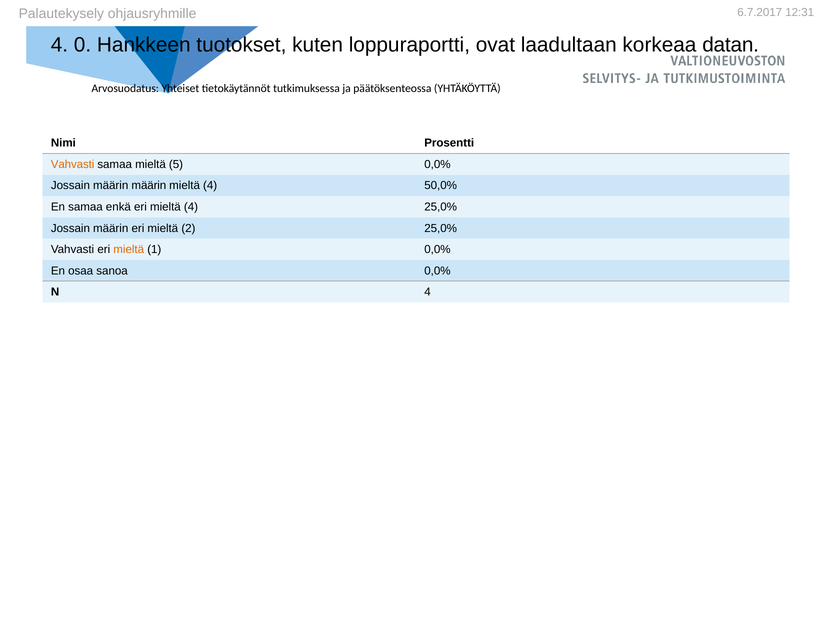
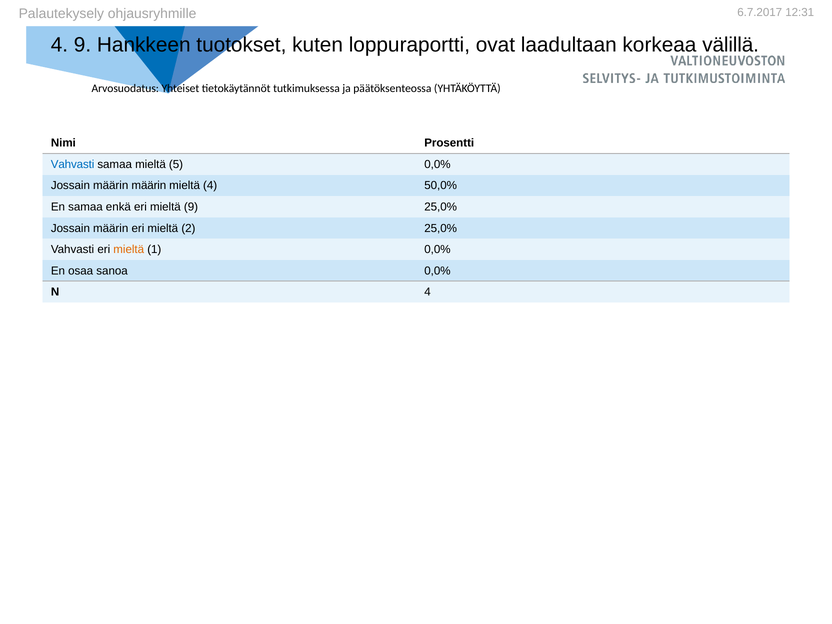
4 0: 0 -> 9
datan: datan -> välillä
Vahvasti at (73, 164) colour: orange -> blue
eri mieltä 4: 4 -> 9
